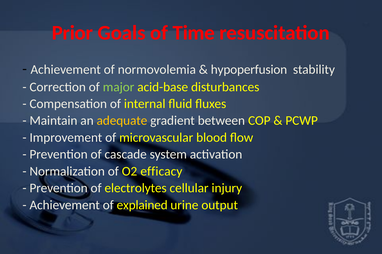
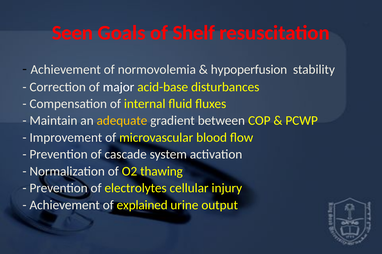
Prior: Prior -> Seen
Time: Time -> Shelf
major colour: light green -> white
efficacy: efficacy -> thawing
